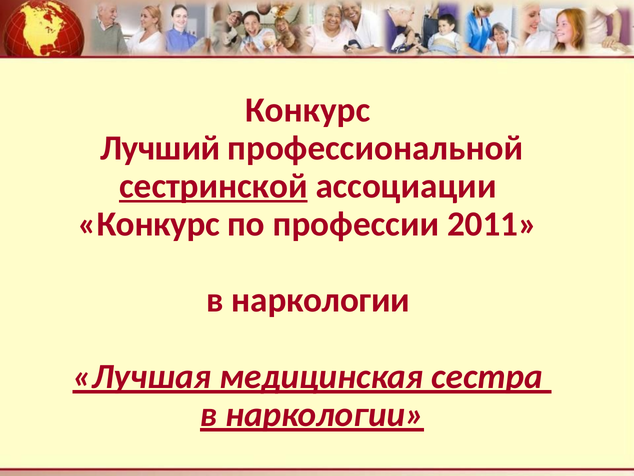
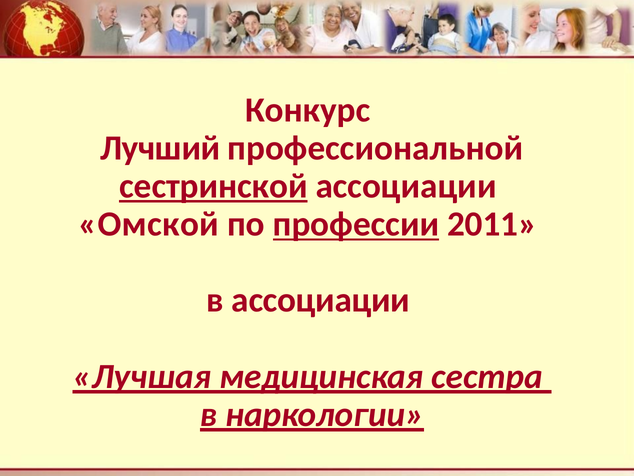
Конкурс at (149, 224): Конкурс -> Омской
профессии underline: none -> present
наркологии at (321, 300): наркологии -> ассоциации
